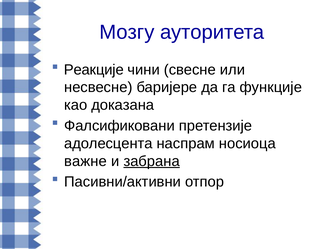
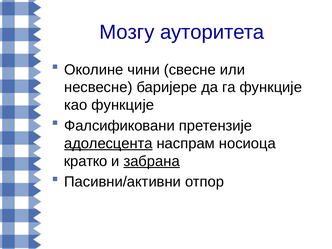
Реакције: Реакције -> Околине
као доказана: доказана -> функције
адолесцента underline: none -> present
важне: важне -> кратко
